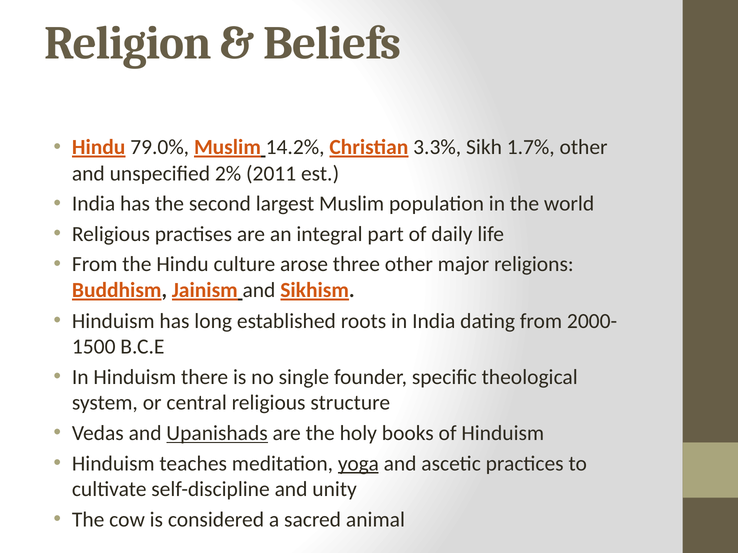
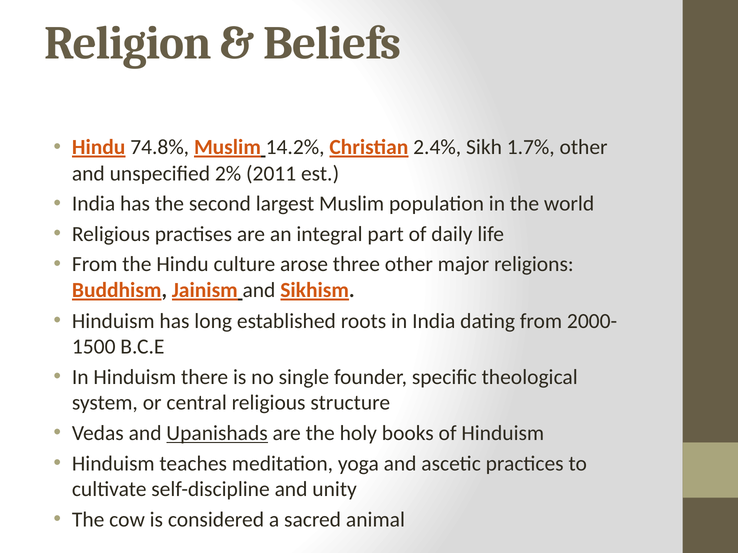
79.0%: 79.0% -> 74.8%
3.3%: 3.3% -> 2.4%
yoga underline: present -> none
